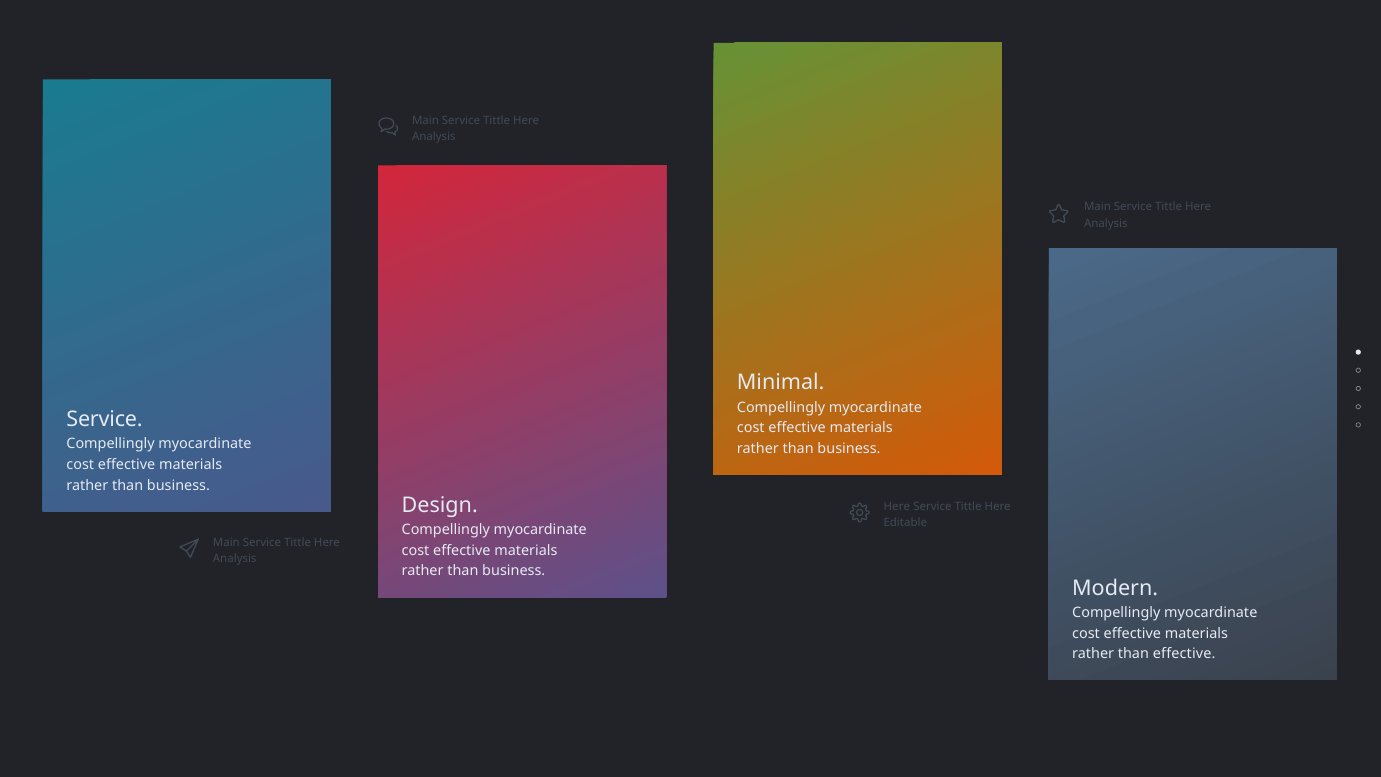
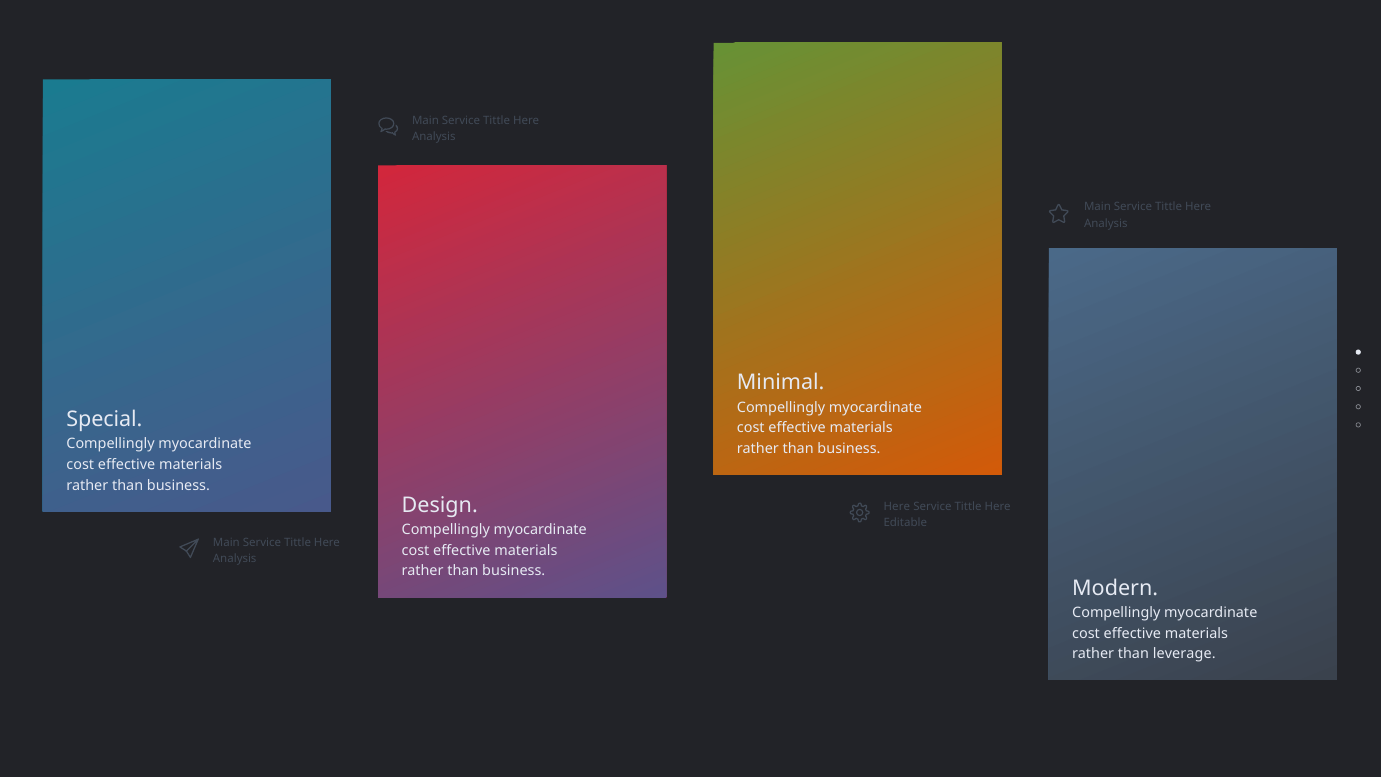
Service at (105, 419): Service -> Special
than effective: effective -> leverage
